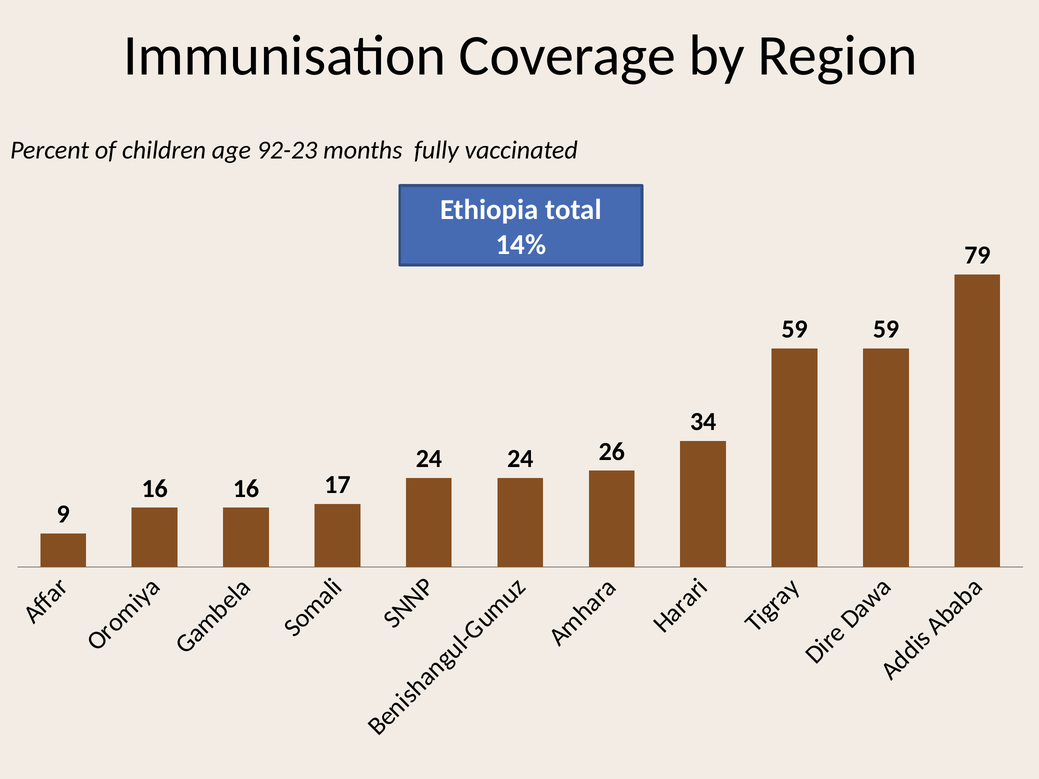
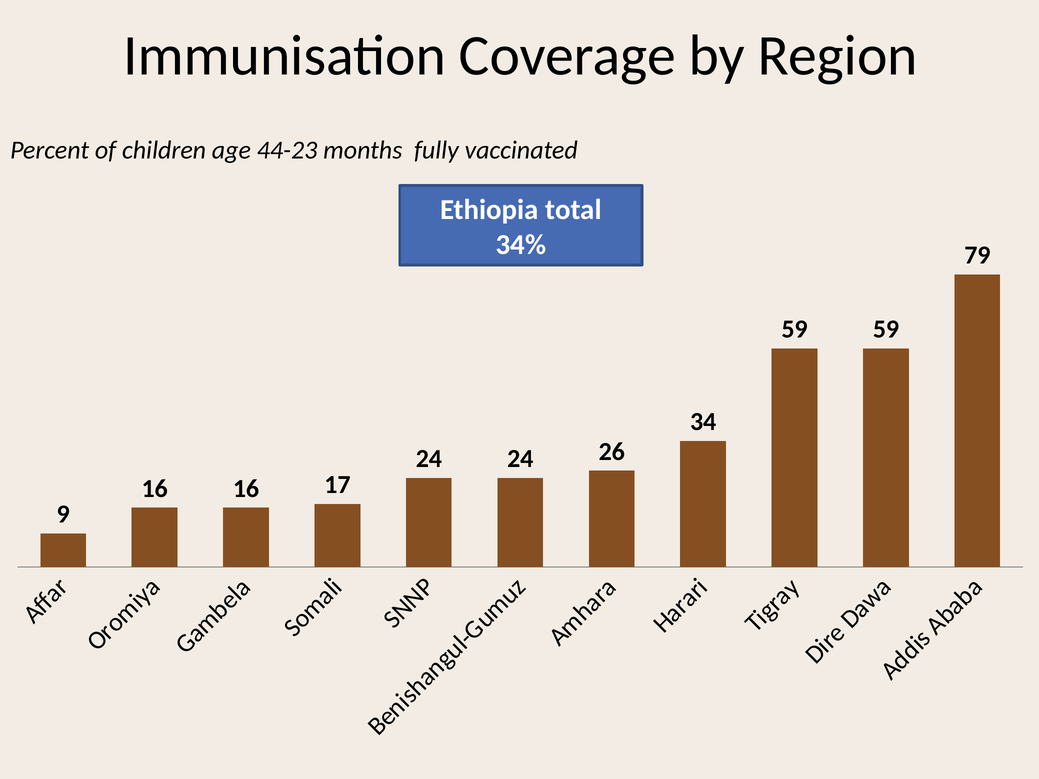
92-23: 92-23 -> 44-23
14%: 14% -> 34%
